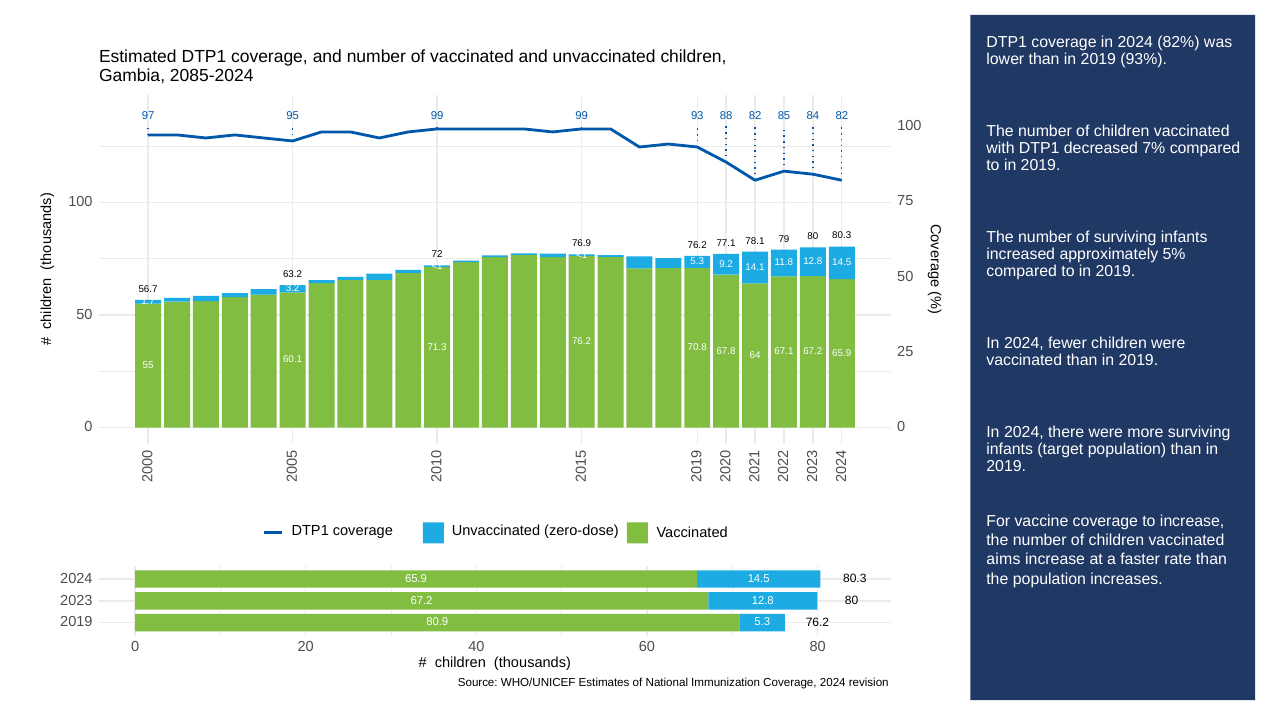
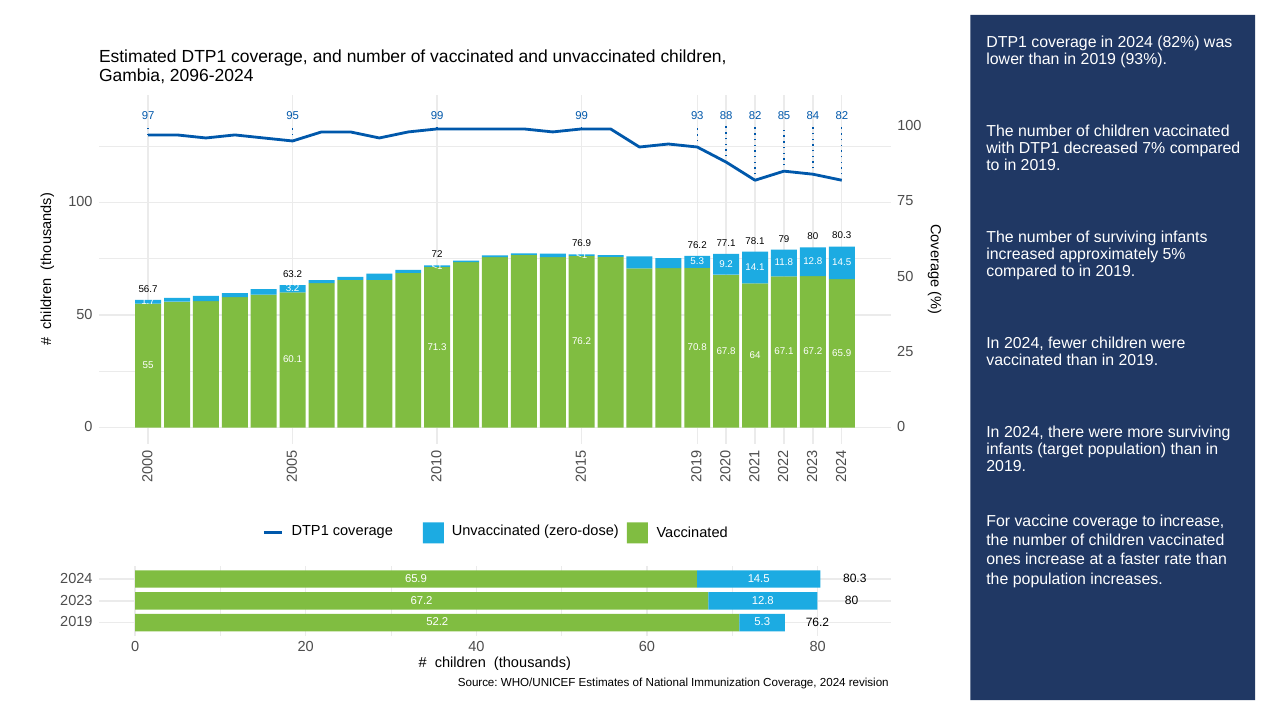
2085-2024: 2085-2024 -> 2096-2024
aims: aims -> ones
80.9: 80.9 -> 52.2
